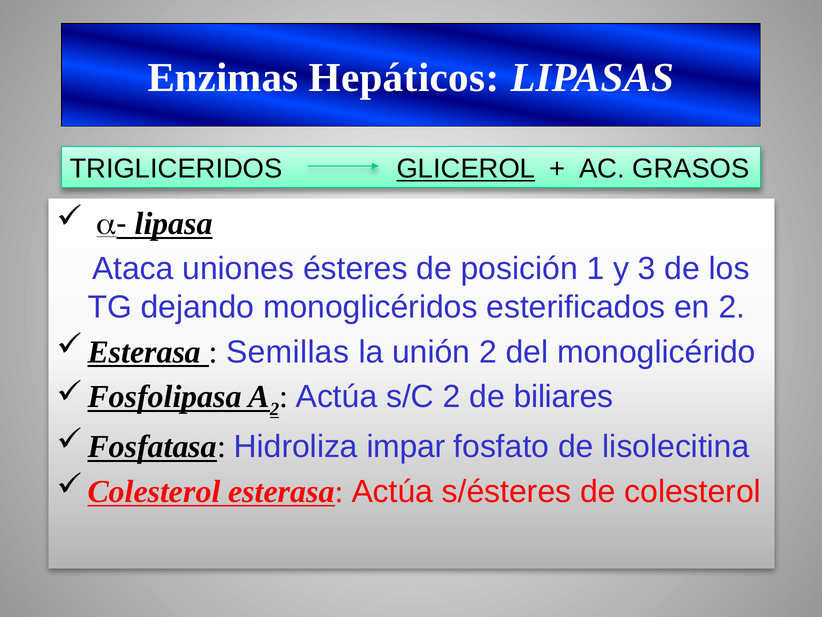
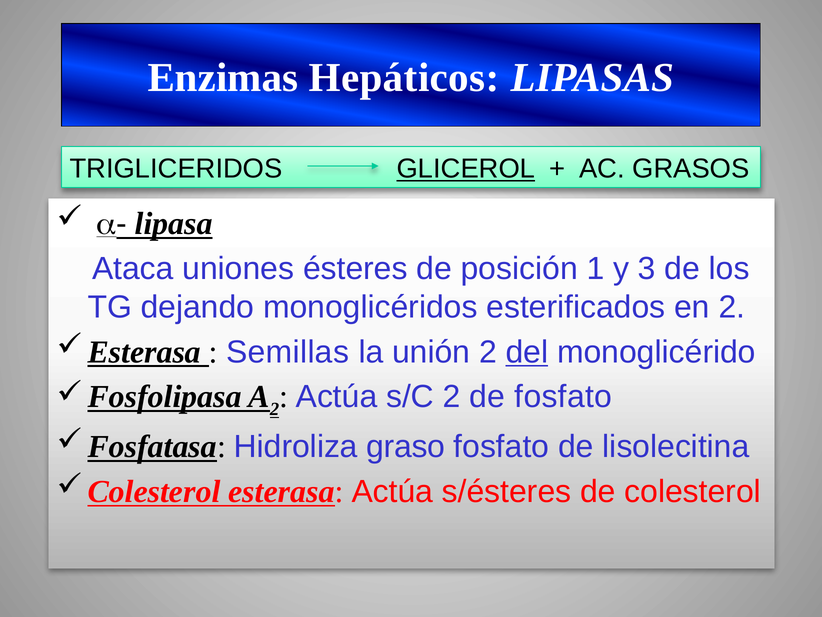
del underline: none -> present
de biliares: biliares -> fosfato
impar: impar -> graso
